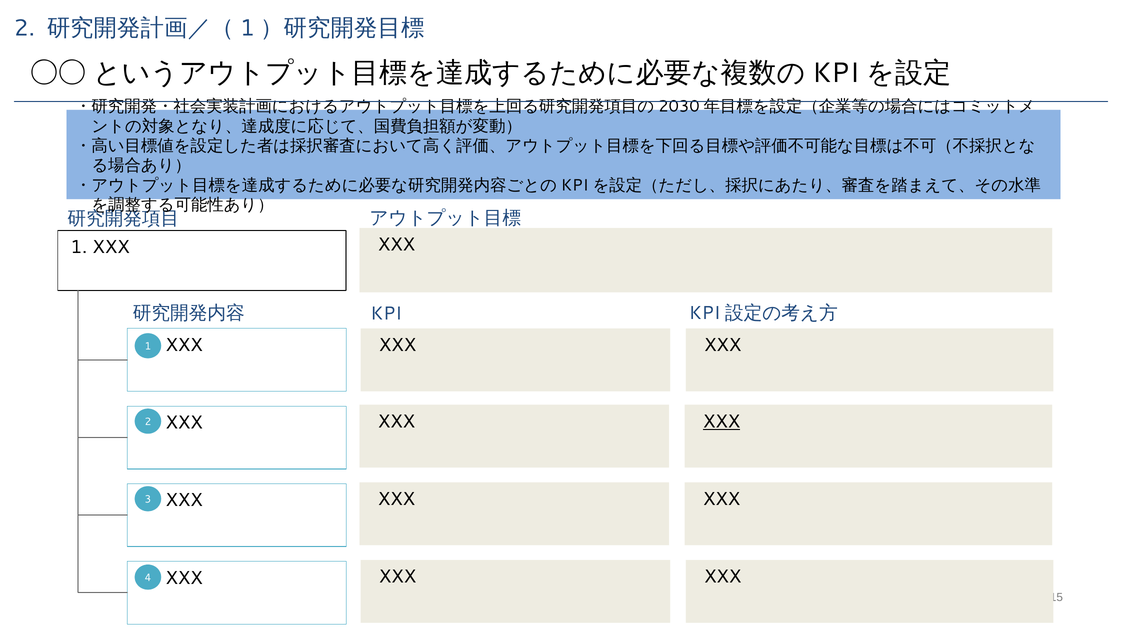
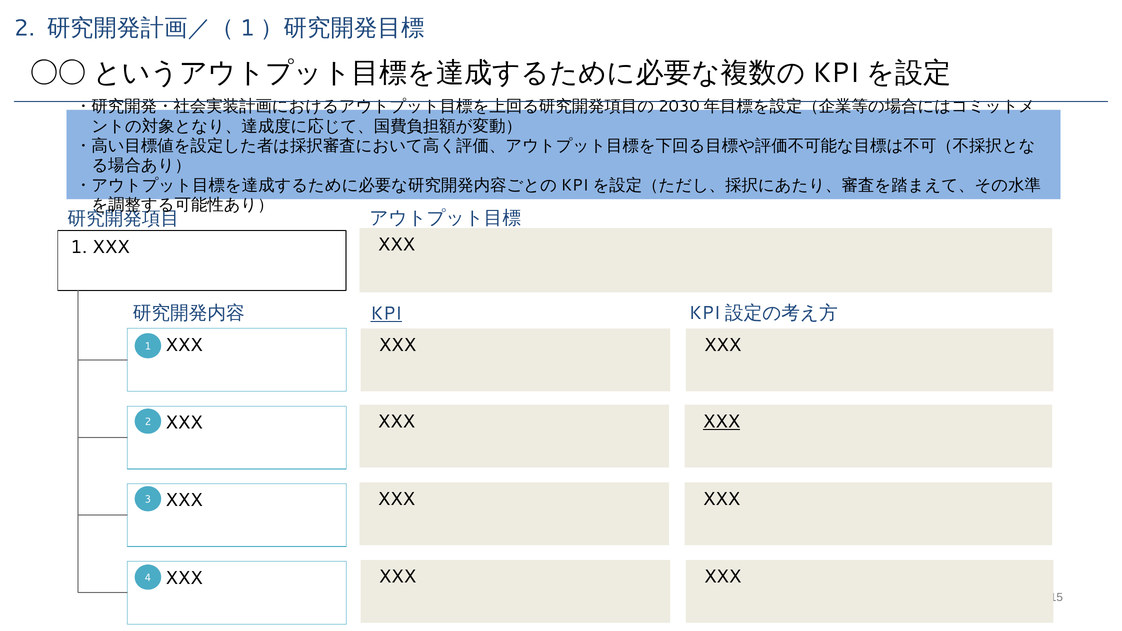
KPI underline: none -> present
